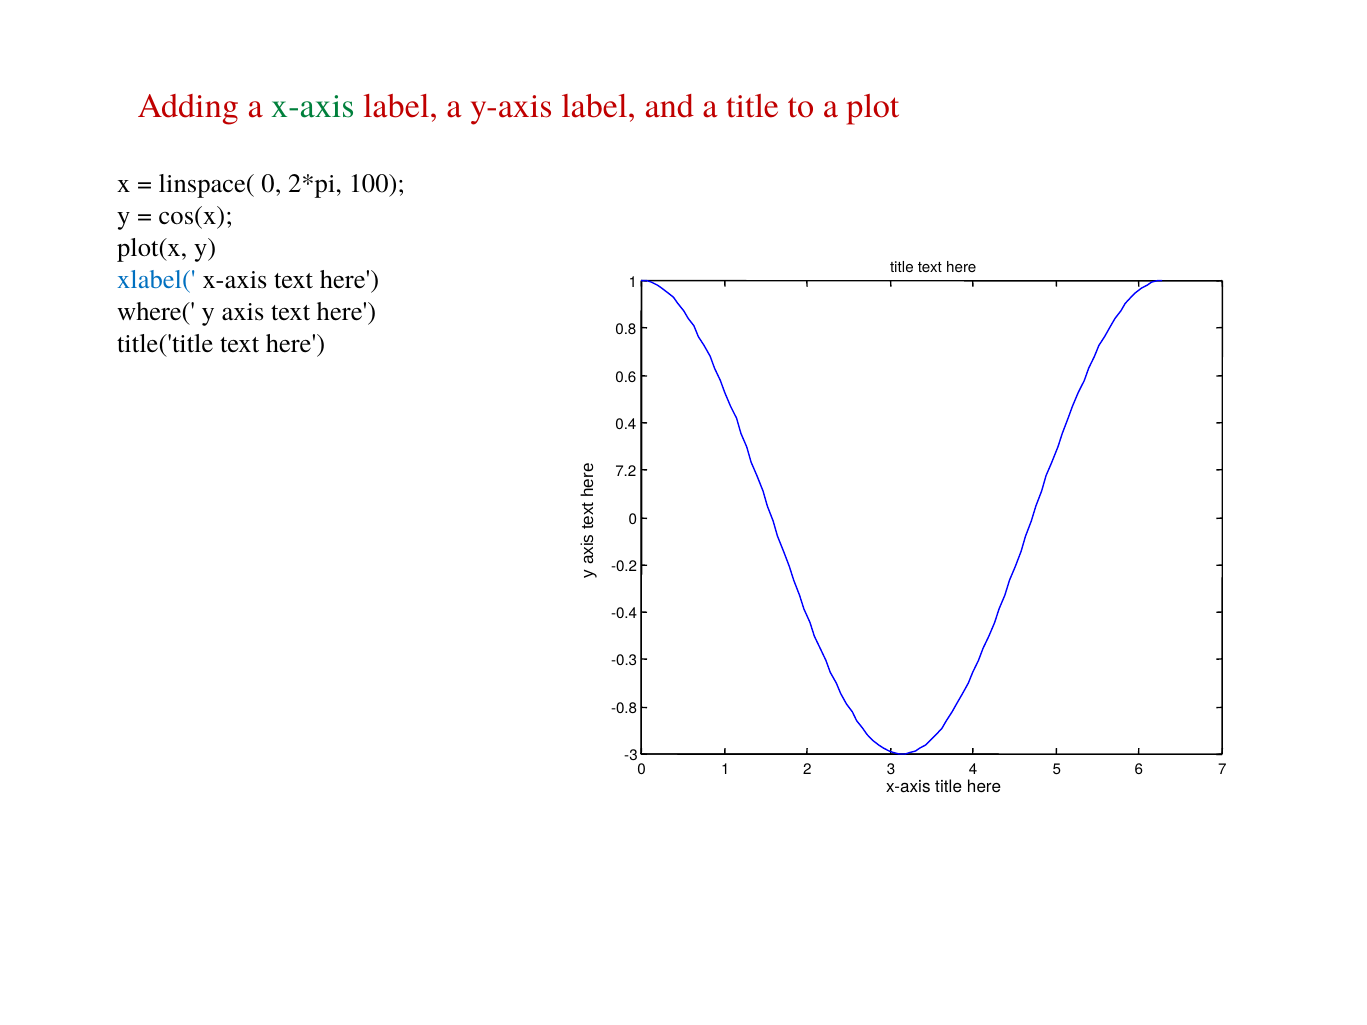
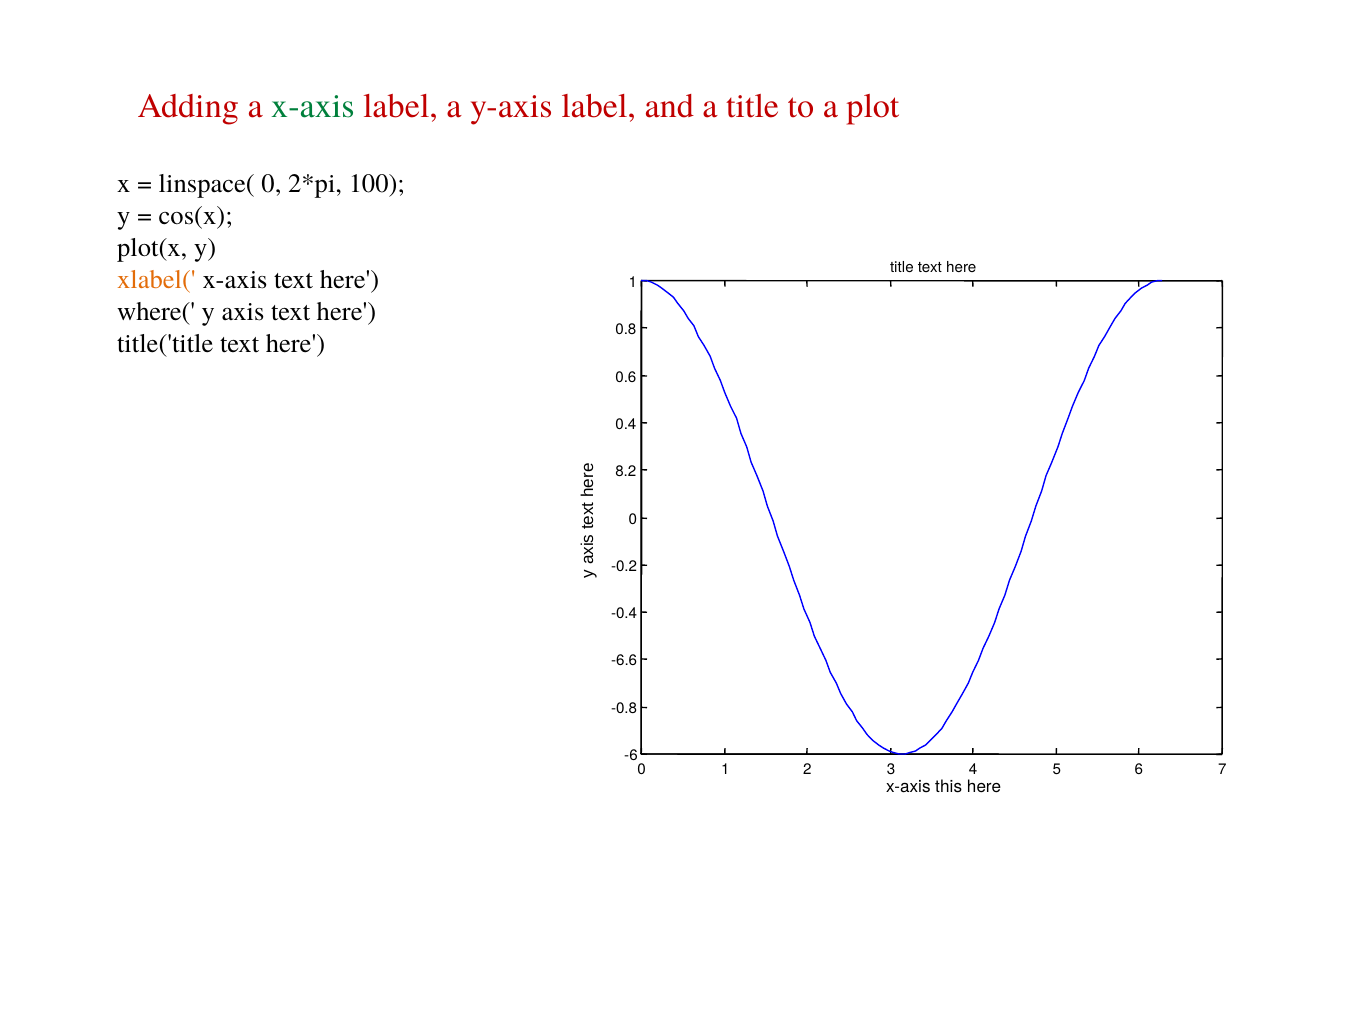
xlabel( colour: blue -> orange
7.2: 7.2 -> 8.2
-0.3: -0.3 -> -6.6
-3: -3 -> -6
x-axis title: title -> this
